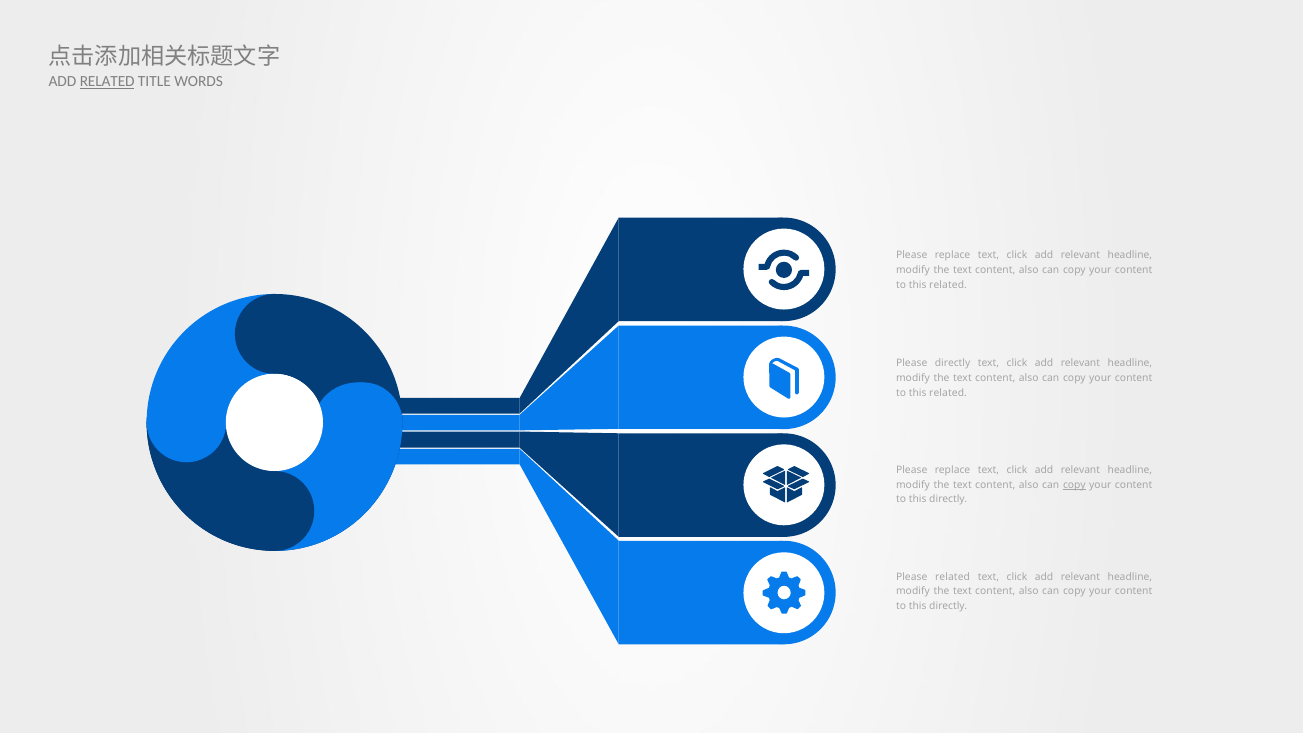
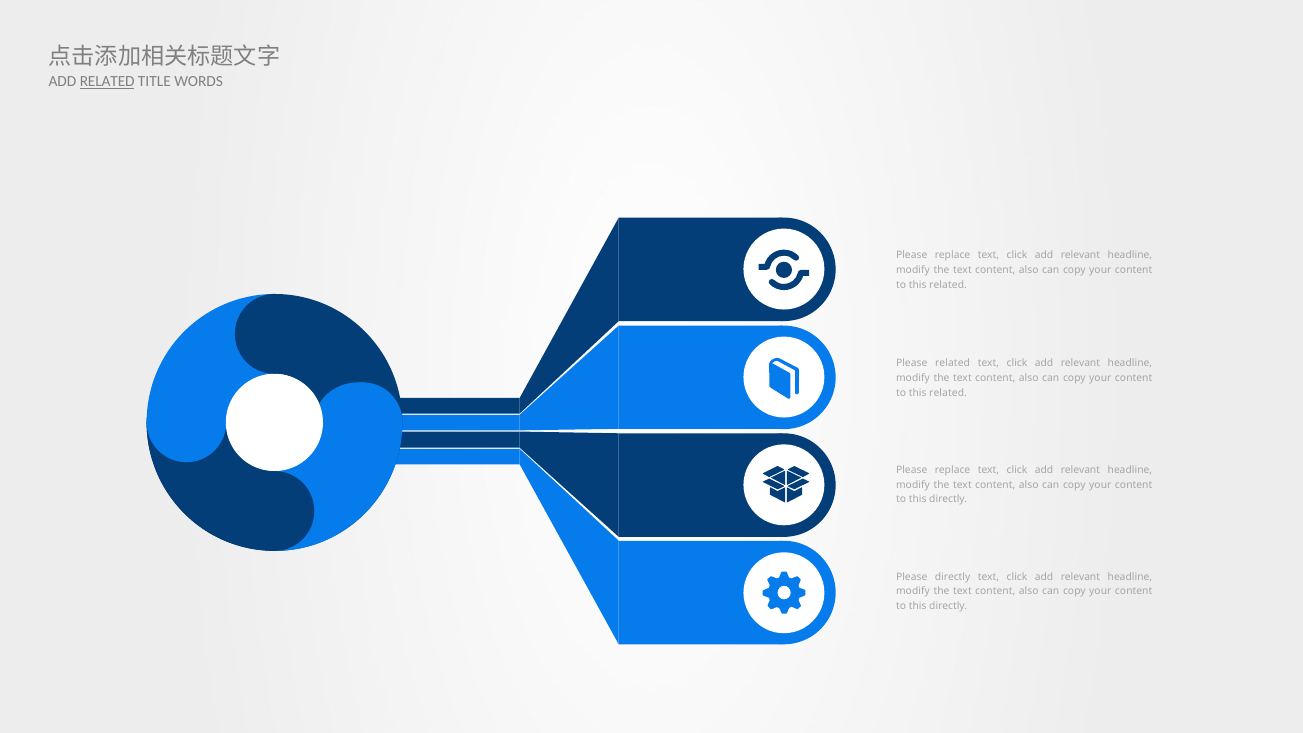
Please directly: directly -> related
copy at (1074, 485) underline: present -> none
Please related: related -> directly
